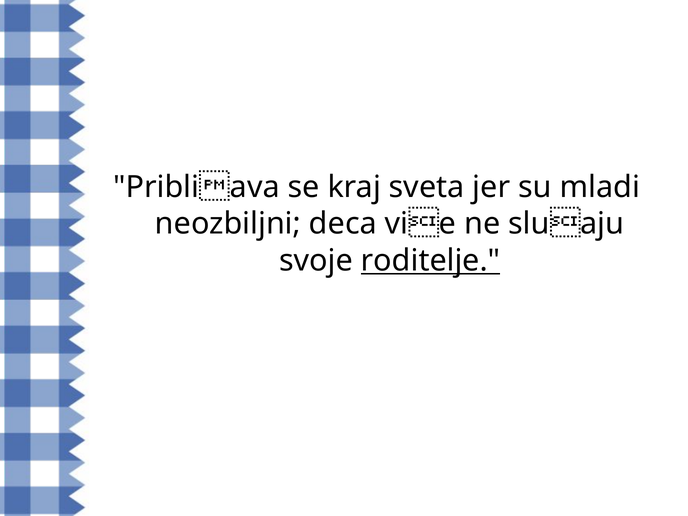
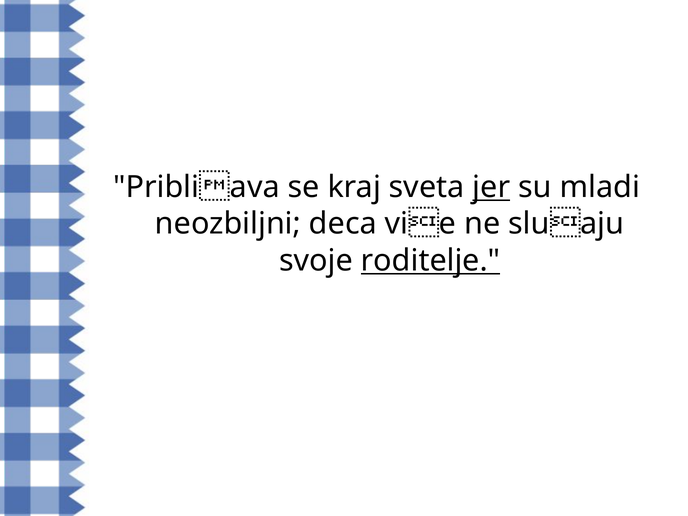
jer underline: none -> present
